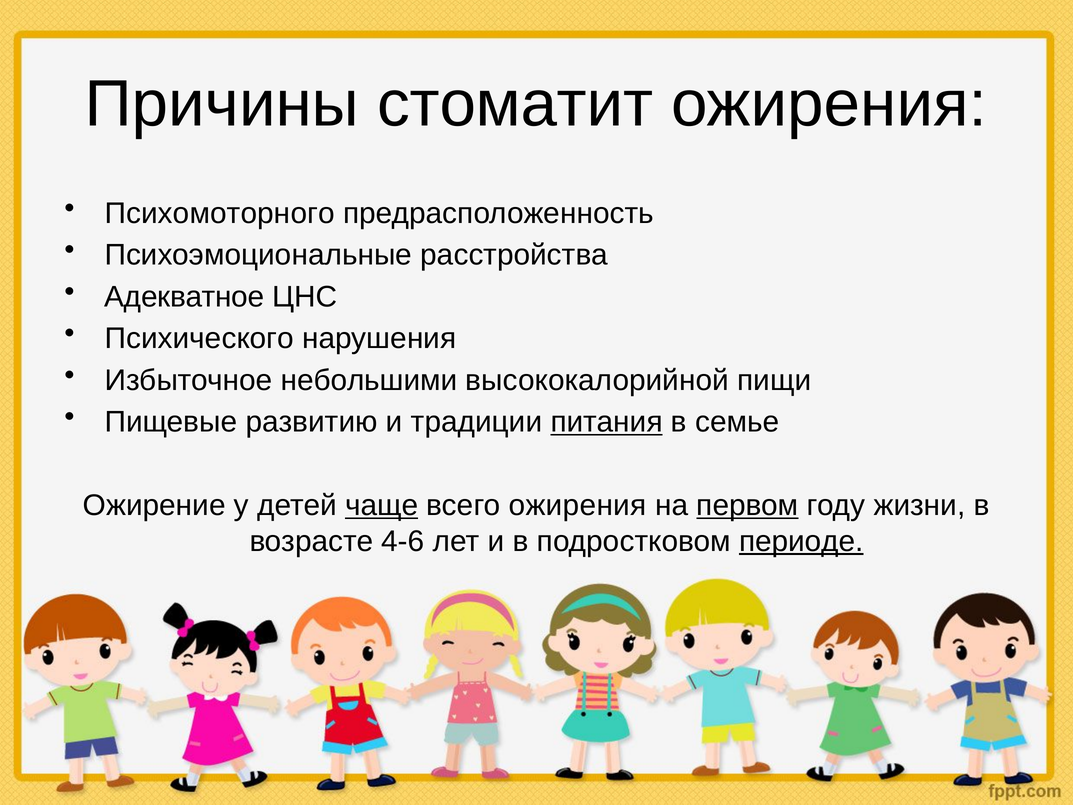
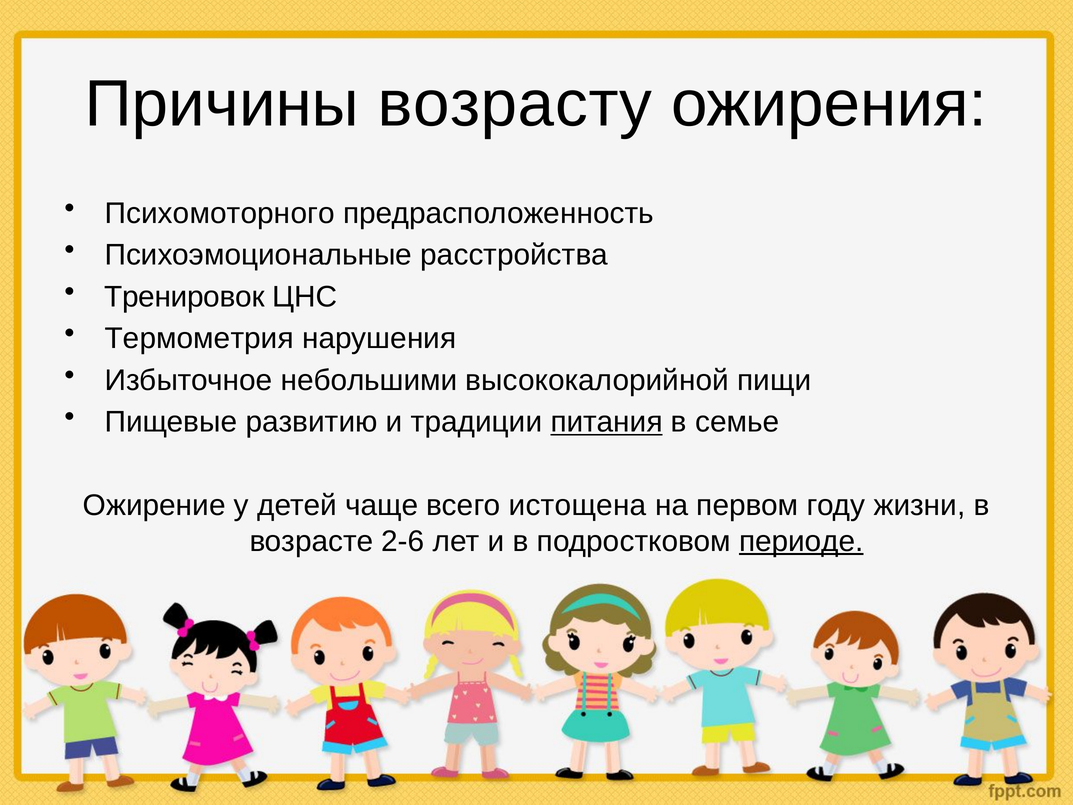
стоматит: стоматит -> возрасту
Адекватное: Адекватное -> Тренировок
Психического: Психического -> Термометрия
чаще underline: present -> none
всего ожирения: ожирения -> истощена
первом underline: present -> none
4-6: 4-6 -> 2-6
